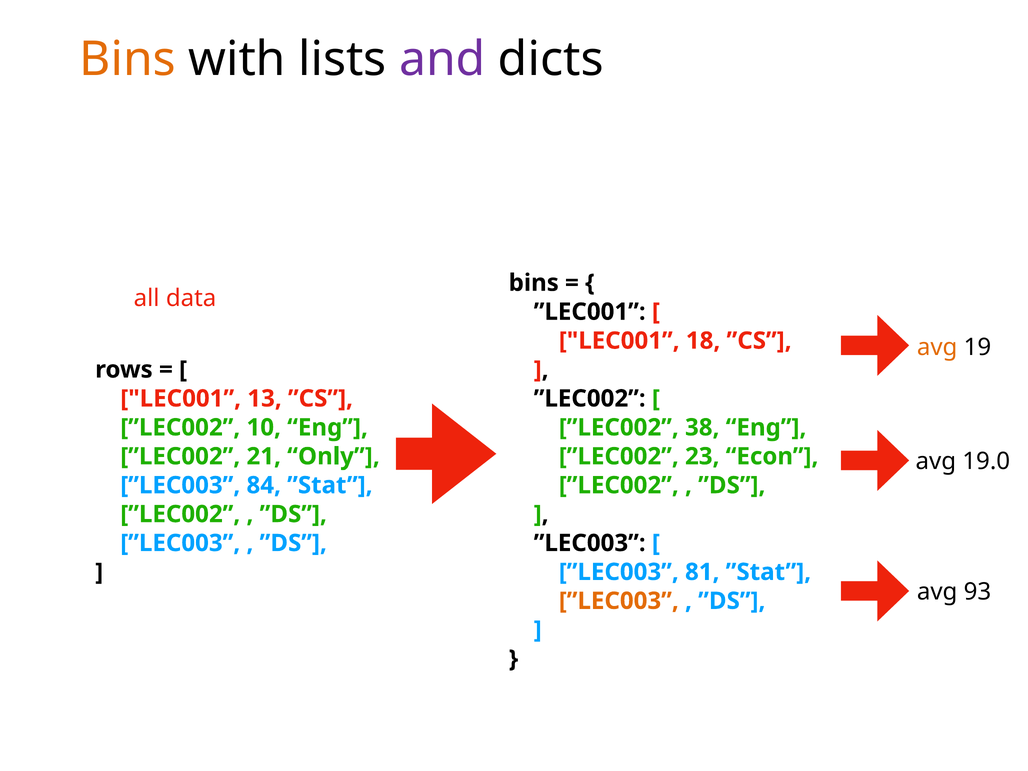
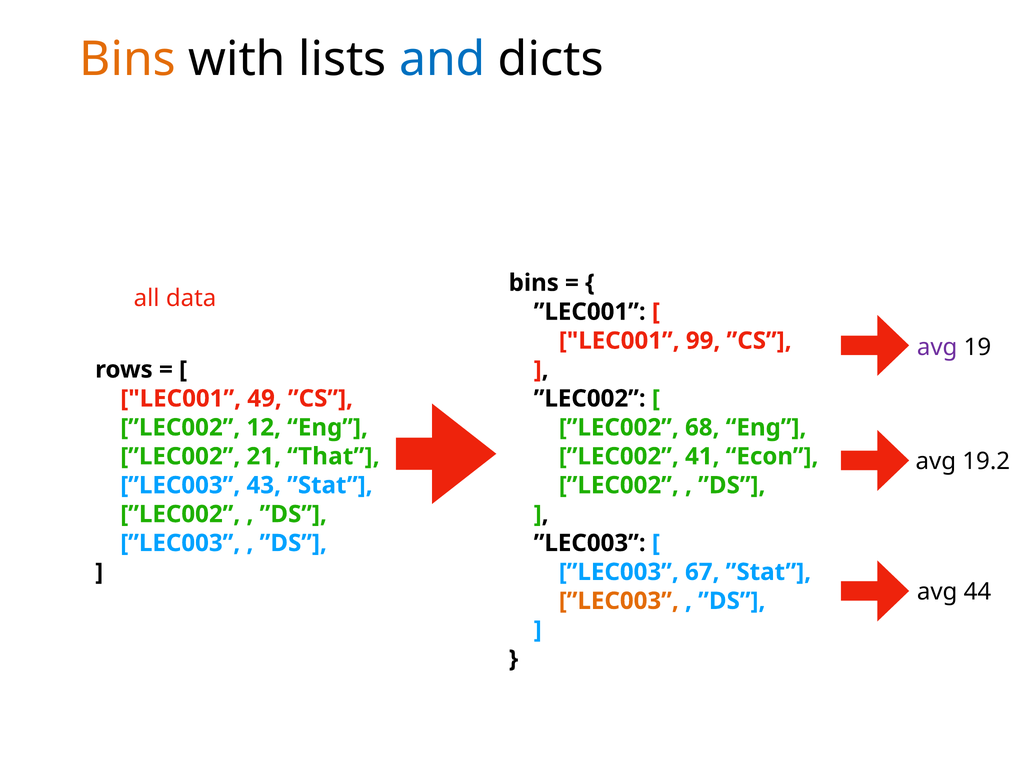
and colour: purple -> blue
18: 18 -> 99
avg at (937, 347) colour: orange -> purple
13: 13 -> 49
10: 10 -> 12
38: 38 -> 68
Only: Only -> That
23: 23 -> 41
19.0: 19.0 -> 19.2
84: 84 -> 43
81: 81 -> 67
93: 93 -> 44
